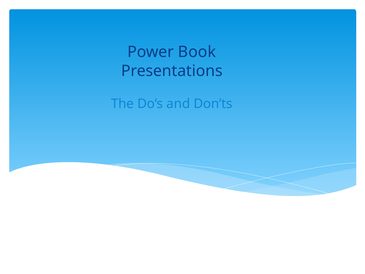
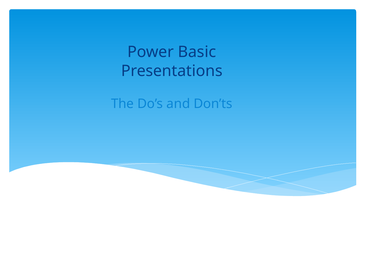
Book: Book -> Basic
